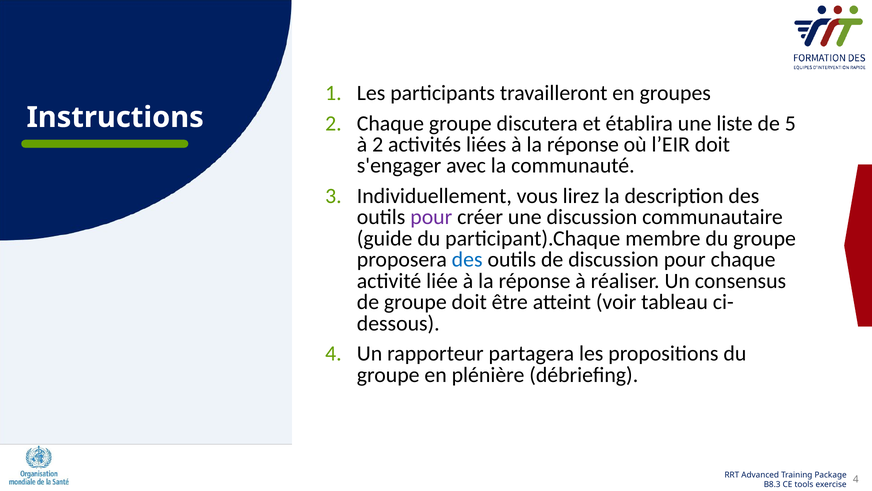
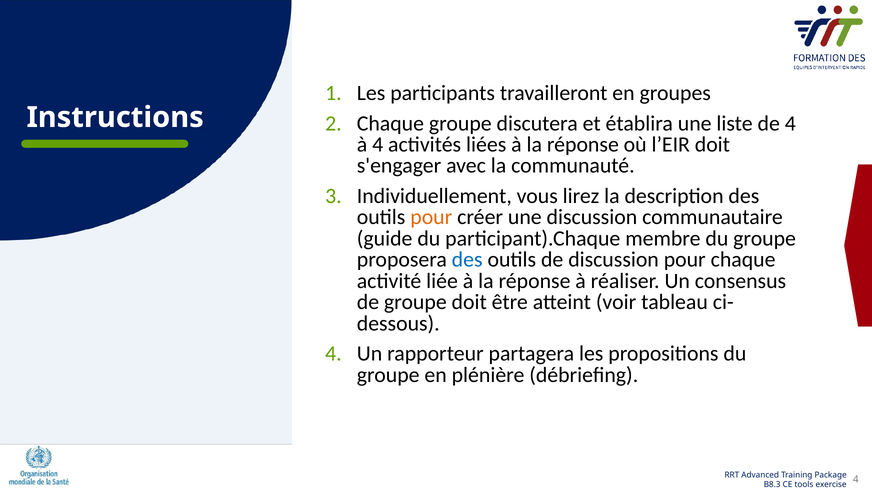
de 5: 5 -> 4
à 2: 2 -> 4
pour at (431, 217) colour: purple -> orange
